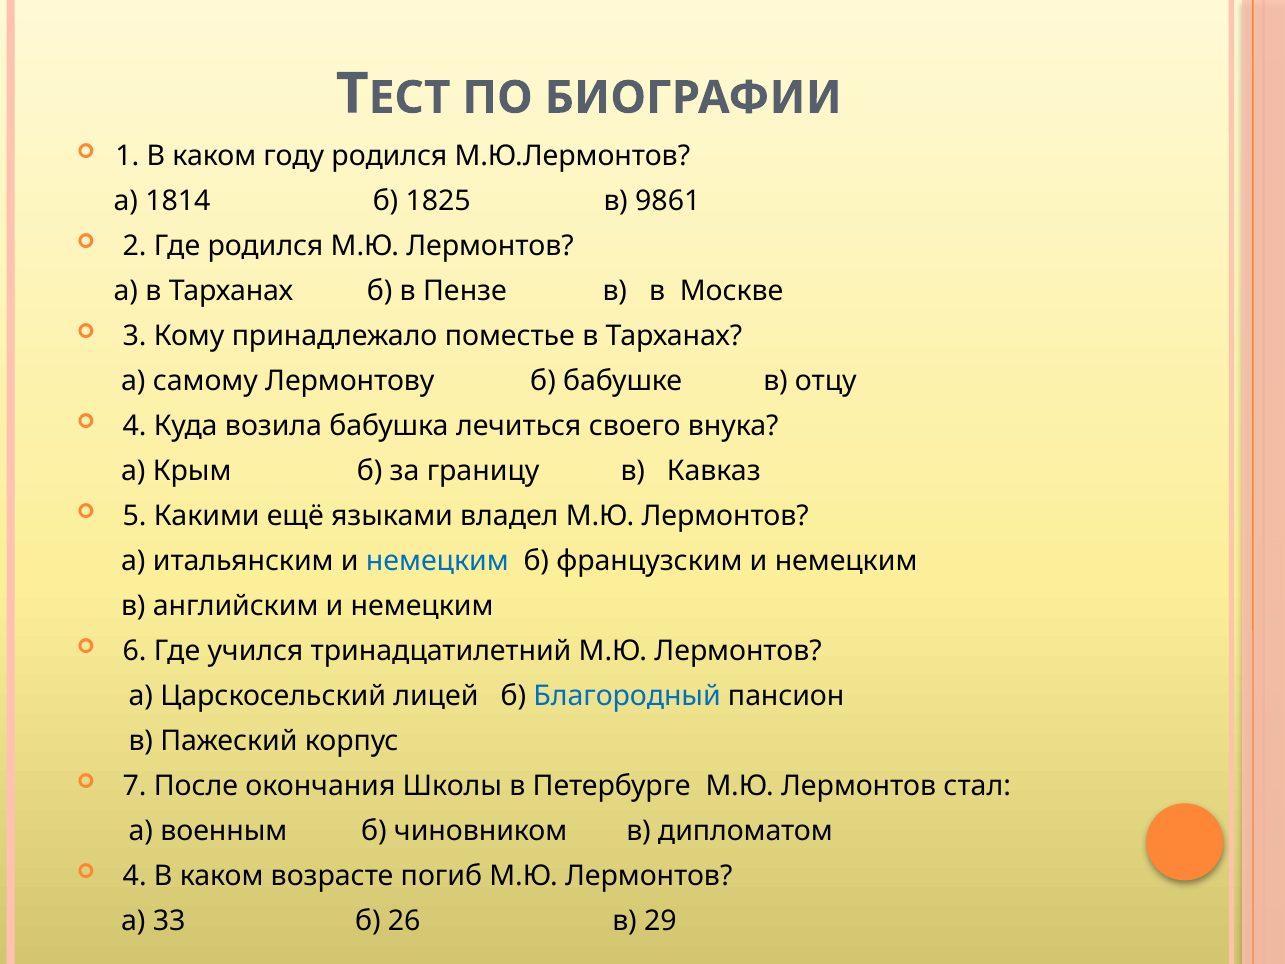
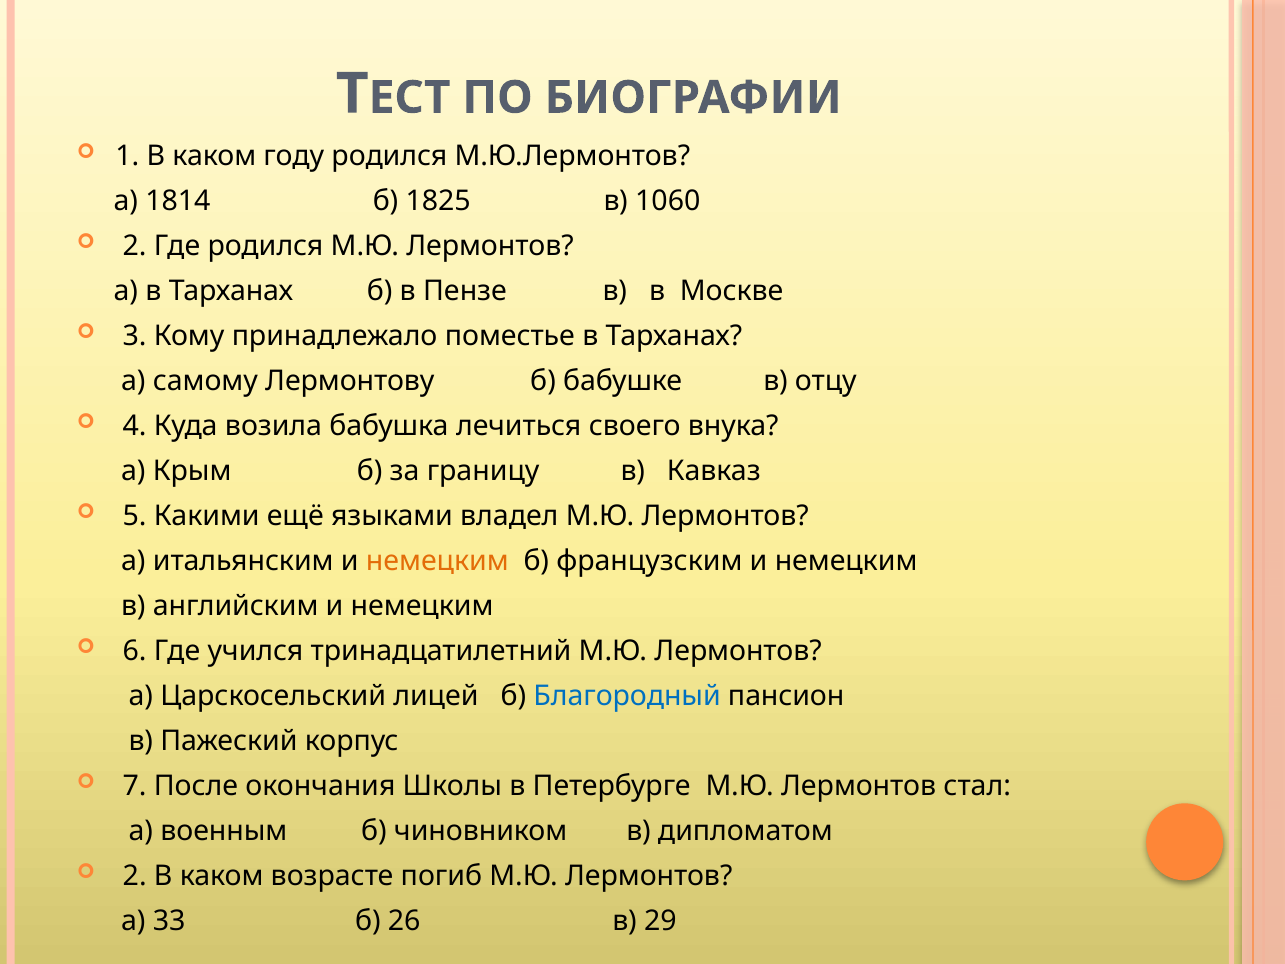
9861: 9861 -> 1060
немецким at (437, 561) colour: blue -> orange
4 at (135, 876): 4 -> 2
